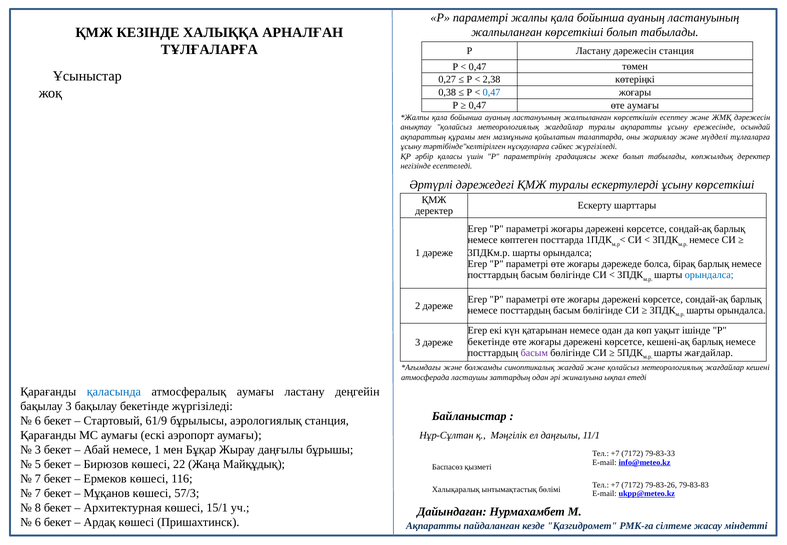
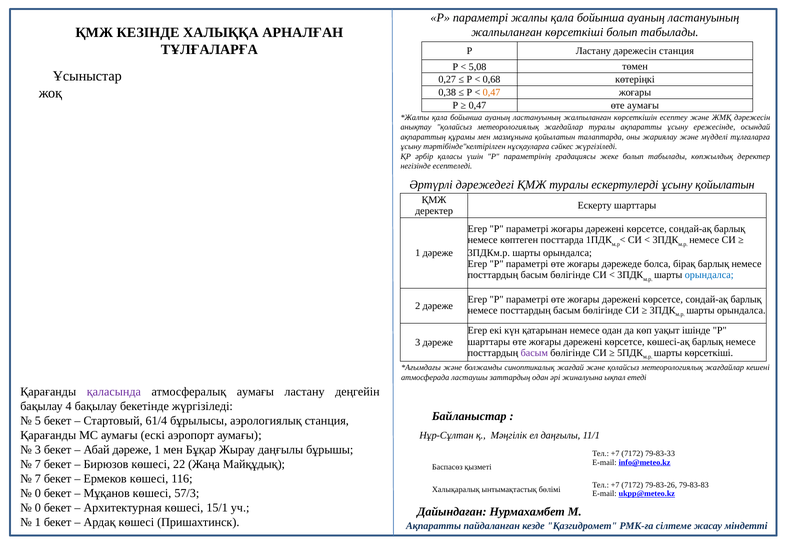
0,47 at (478, 67): 0,47 -> 5,08
2,38: 2,38 -> 0,68
0,47 at (492, 93) colour: blue -> orange
ұсыну көрсеткіші: көрсеткіші -> қойылатын
бекетінде at (489, 342): бекетінде -> шарттары
кешені-ақ: кешені-ақ -> көшесі-ақ
шарты жағдайлар: жағдайлар -> көрсеткіші
қаласында colour: blue -> purple
бақылау 3: 3 -> 4
6 at (38, 421): 6 -> 5
61/9: 61/9 -> 61/4
Абай немесе: немесе -> дәреже
5 at (38, 464): 5 -> 7
7 at (38, 493): 7 -> 0
8 at (38, 508): 8 -> 0
6 at (38, 522): 6 -> 1
